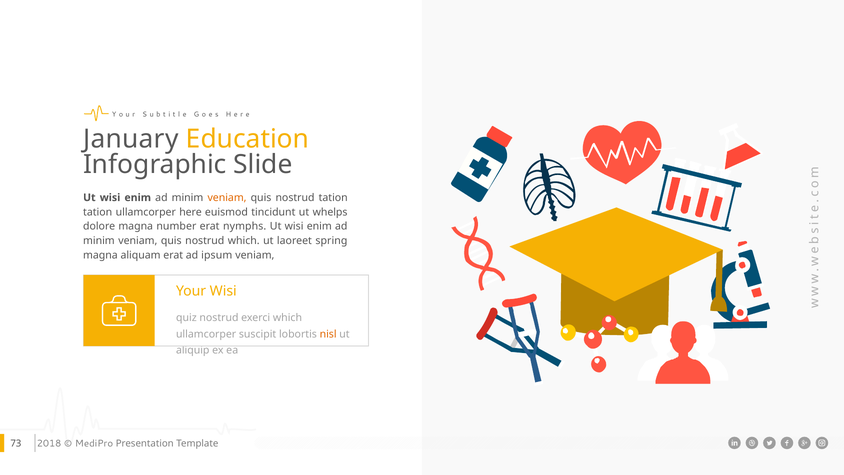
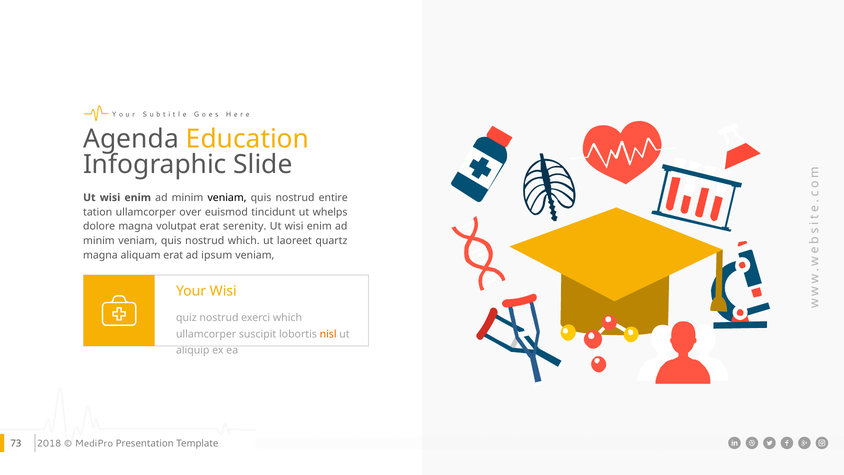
January: January -> Agenda
veniam at (227, 198) colour: orange -> black
nostrud tation: tation -> entire
here: here -> over
number: number -> volutpat
nymphs: nymphs -> serenity
spring: spring -> quartz
